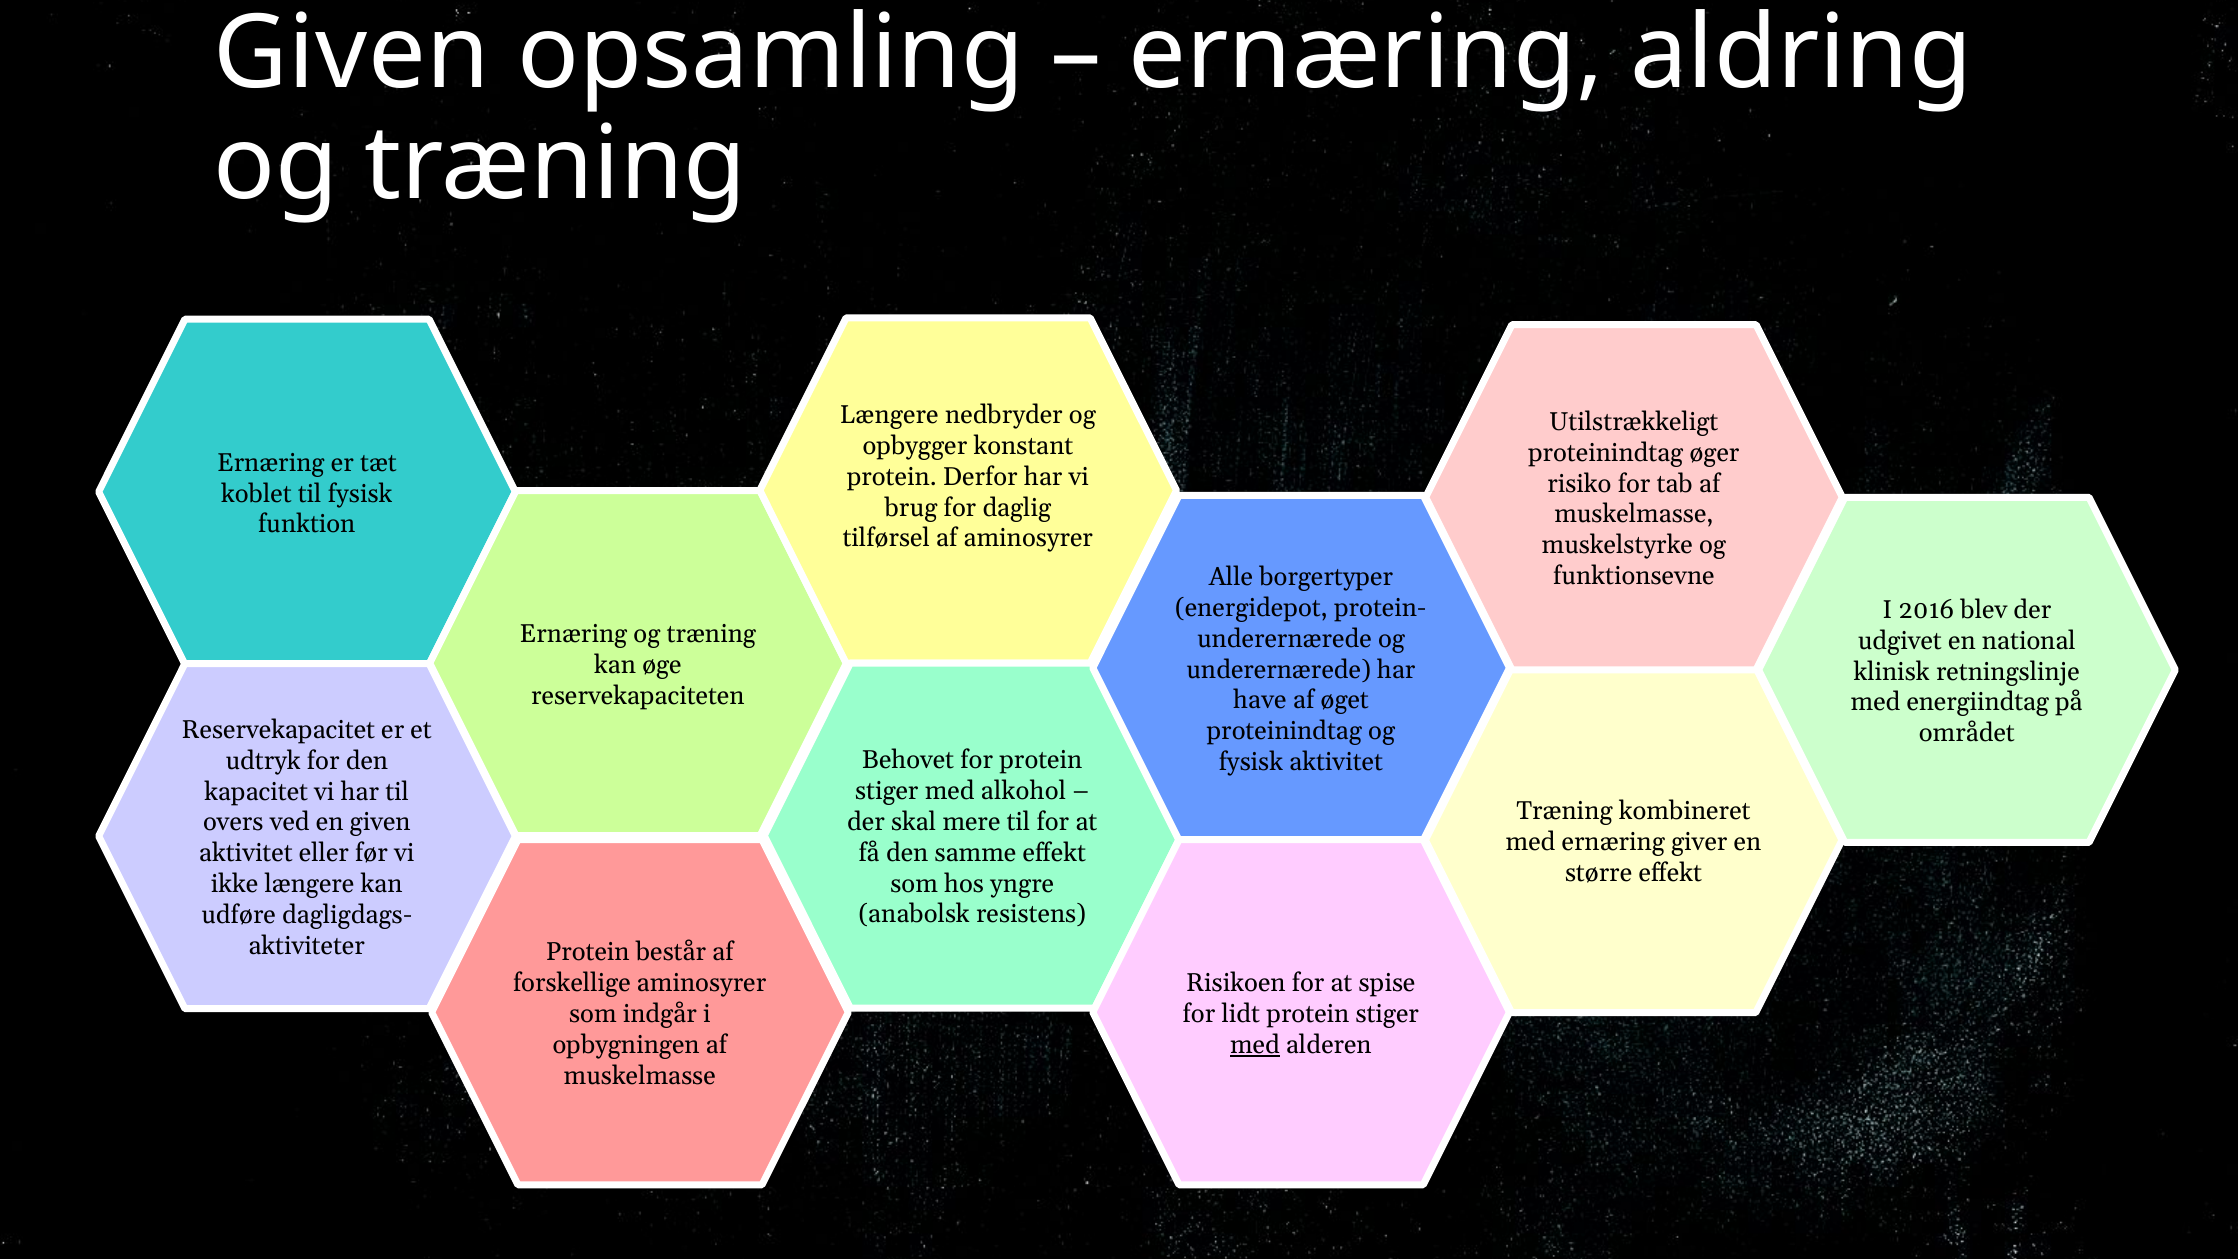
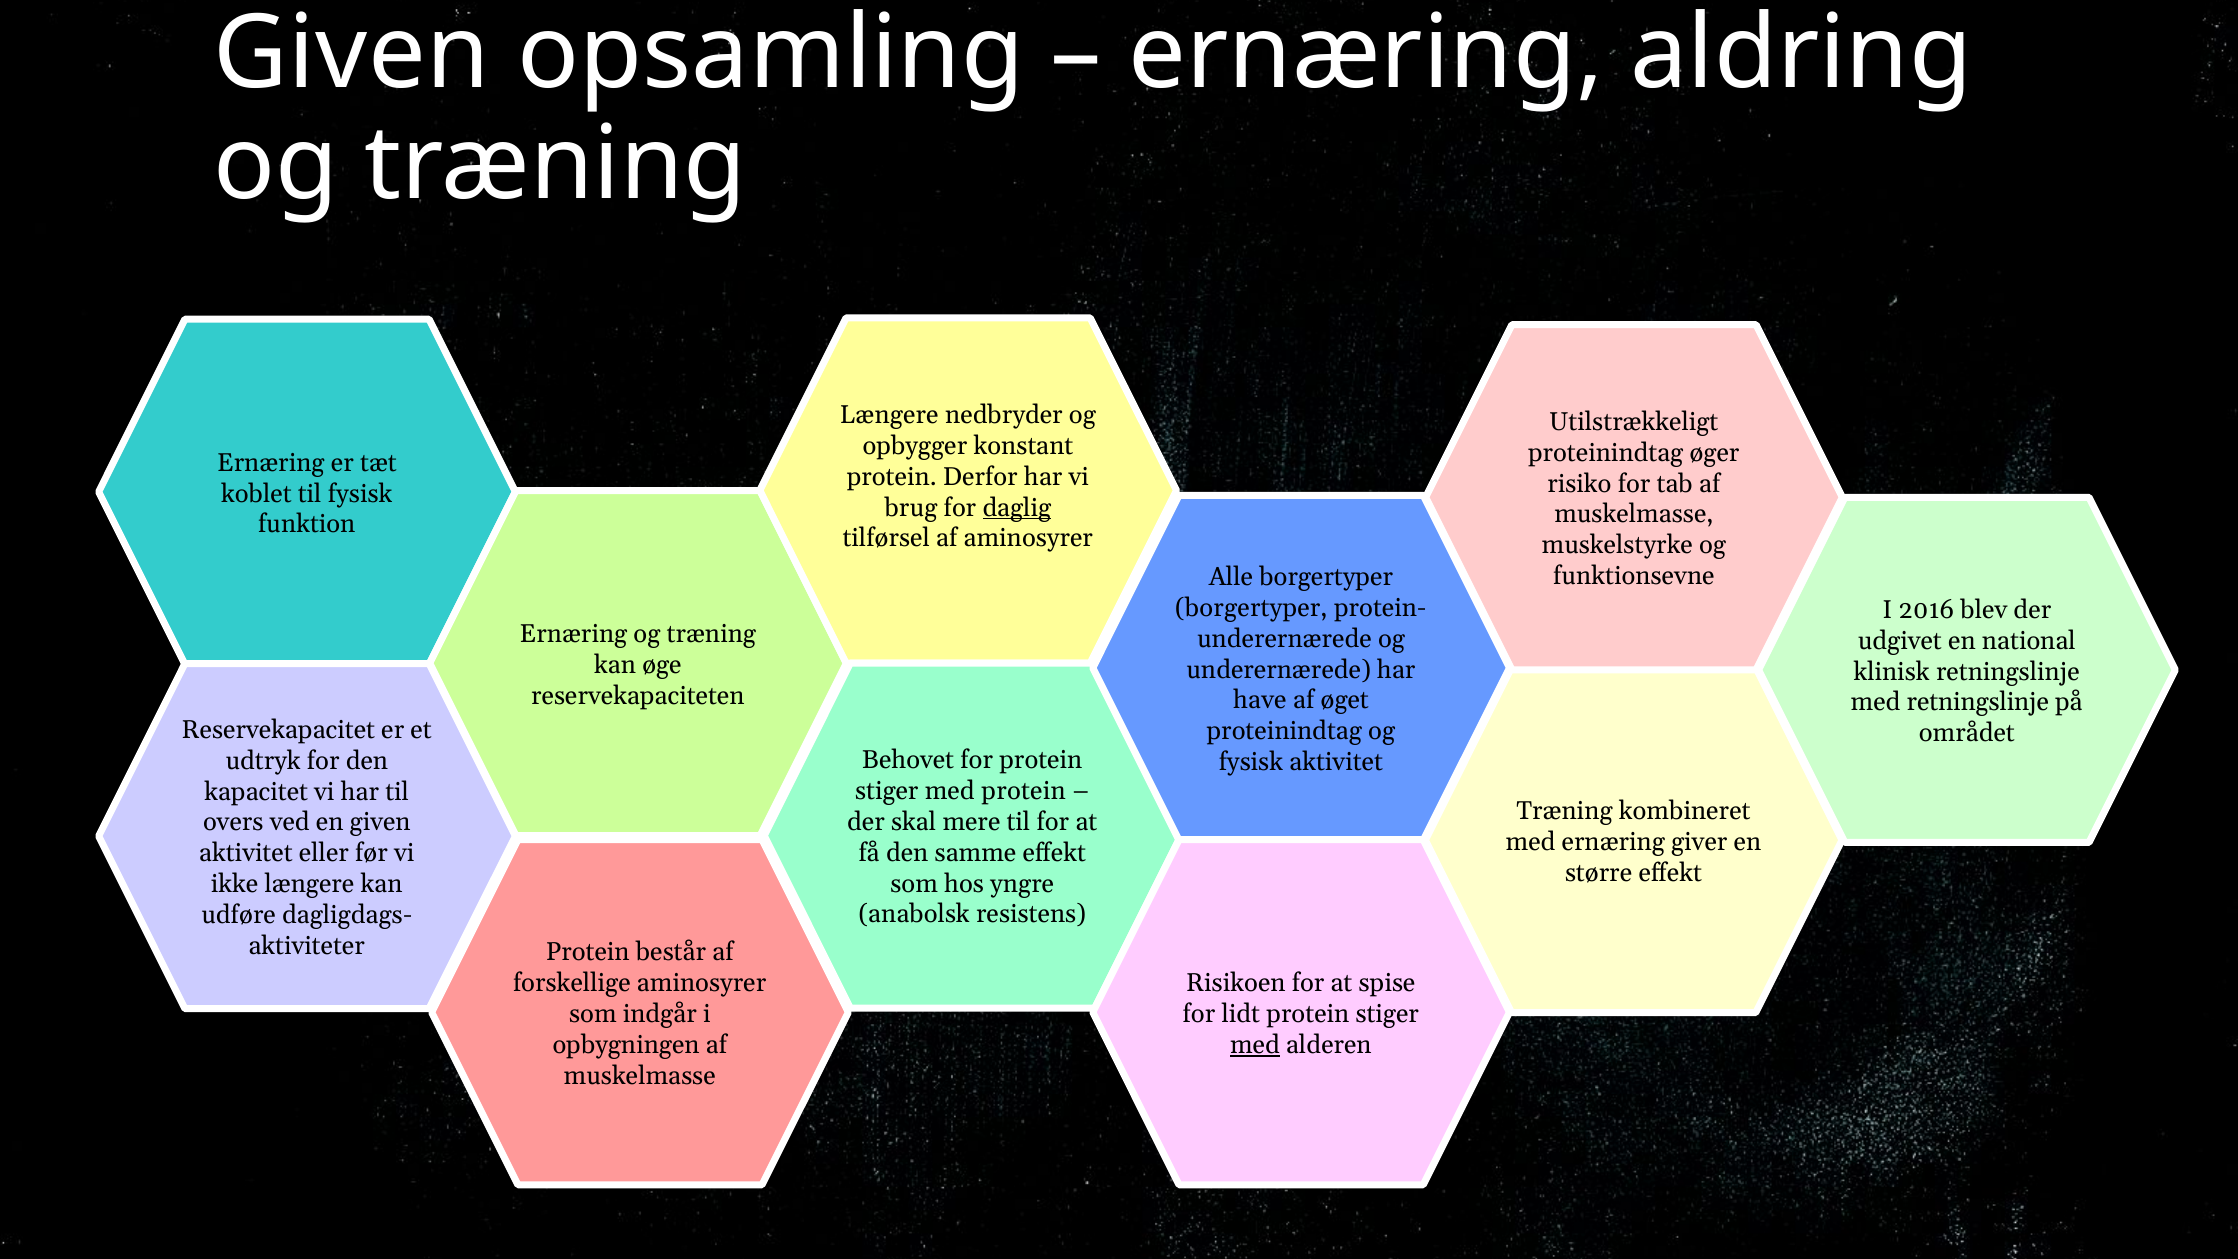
daglig underline: none -> present
energidepot at (1251, 608): energidepot -> borgertyper
med energiindtag: energiindtag -> retningslinje
med alkohol: alkohol -> protein
